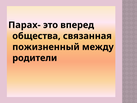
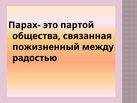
вперед: вперед -> партой
родители: родители -> радостью
